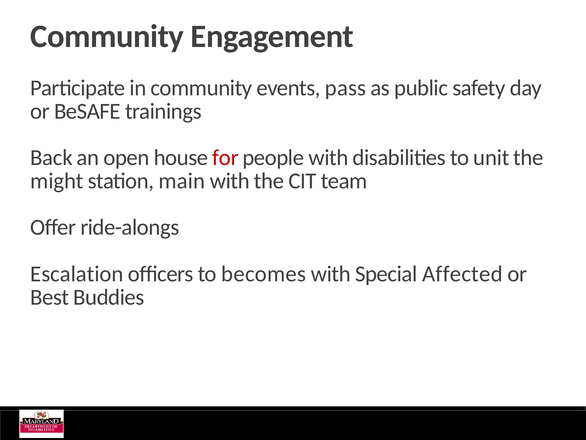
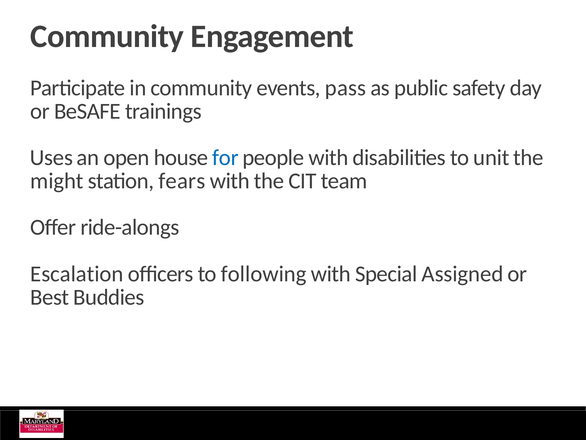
Back: Back -> Uses
for colour: red -> blue
main: main -> fears
becomes: becomes -> following
Affected: Affected -> Assigned
